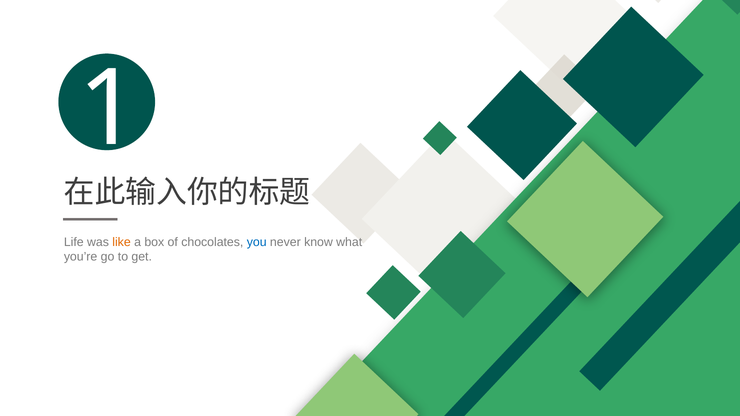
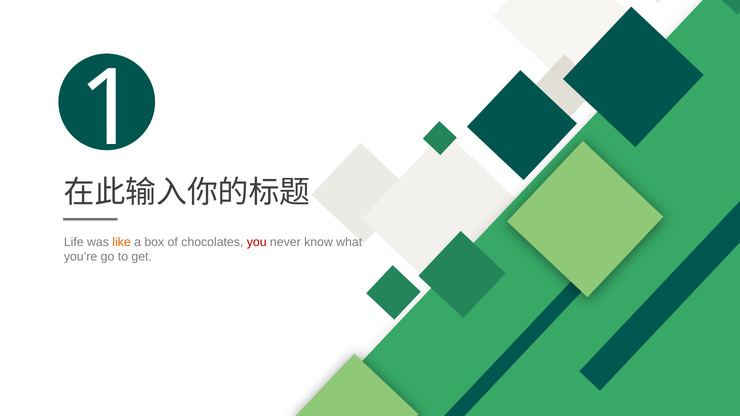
you colour: blue -> red
